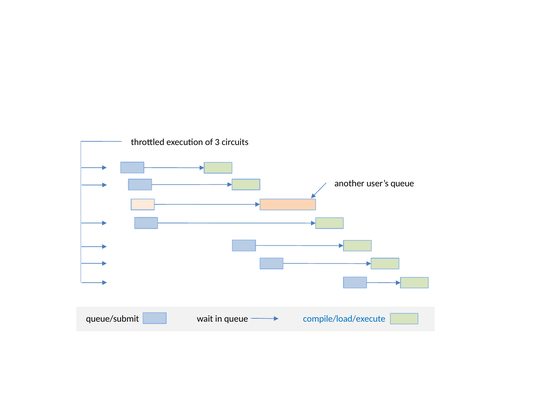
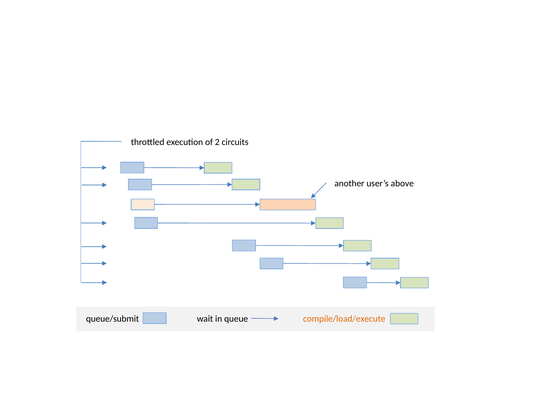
3: 3 -> 2
user’s queue: queue -> above
compile/load/execute colour: blue -> orange
